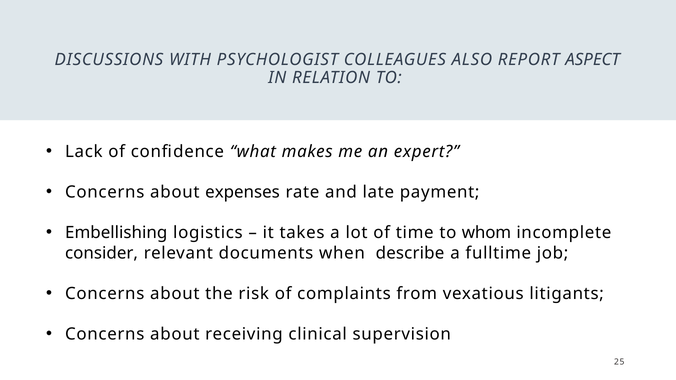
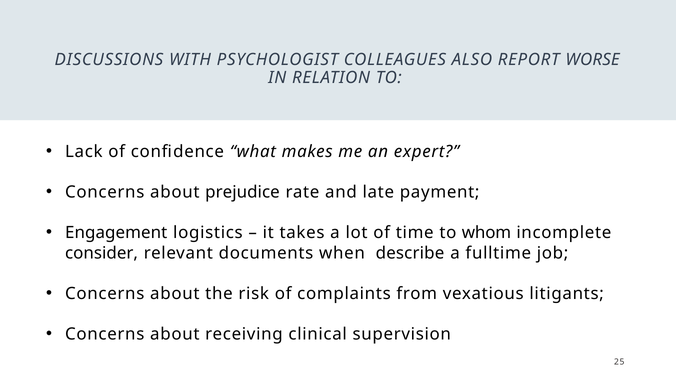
ASPECT: ASPECT -> WORSE
expenses: expenses -> prejudice
Embellishing: Embellishing -> Engagement
